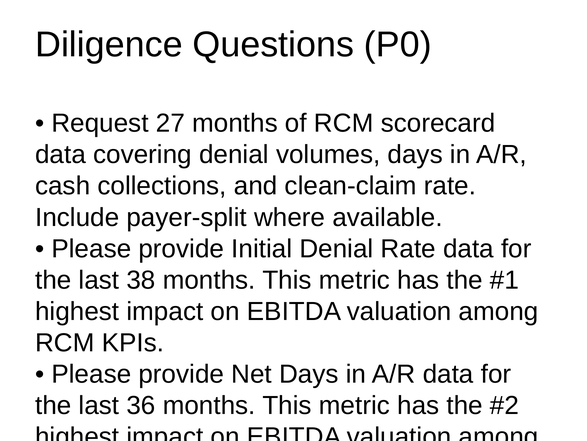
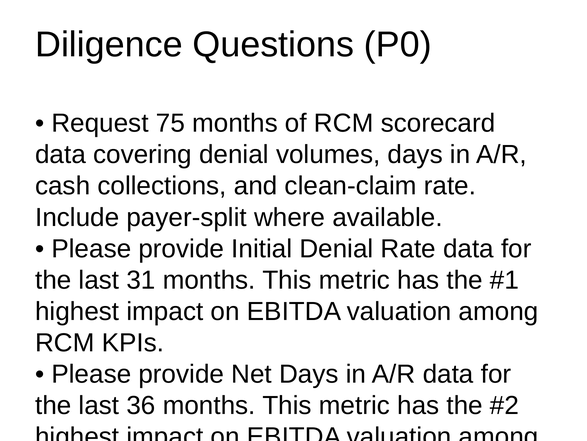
27: 27 -> 75
38: 38 -> 31
